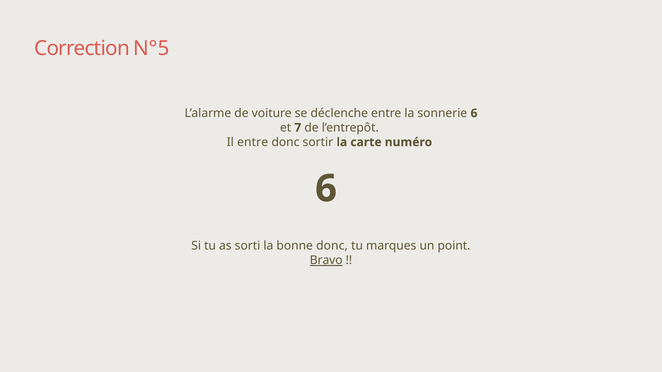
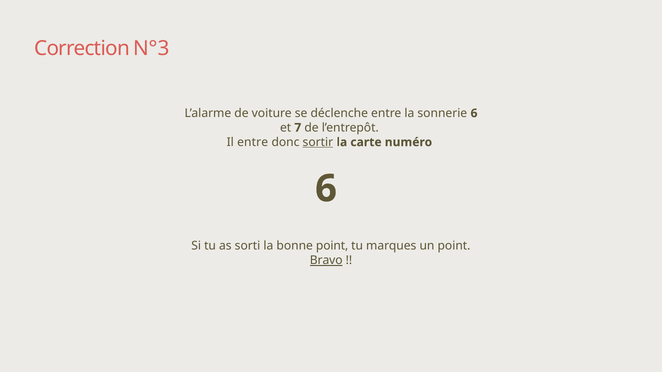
N°5: N°5 -> N°3
sortir underline: none -> present
bonne donc: donc -> point
